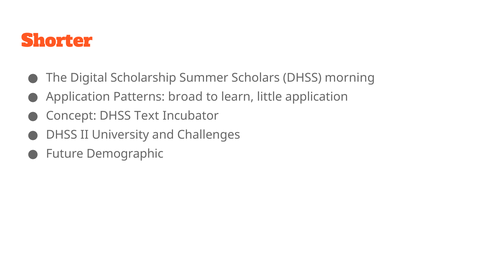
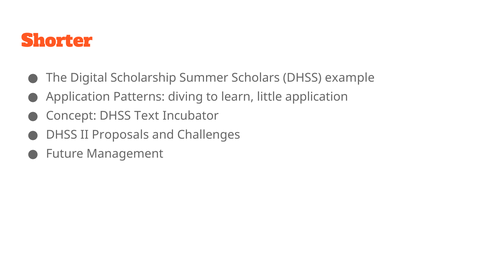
morning: morning -> example
broad: broad -> diving
University: University -> Proposals
Demographic: Demographic -> Management
